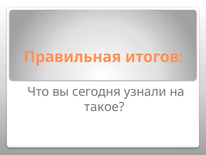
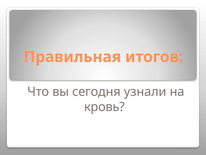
такое: такое -> кровь
